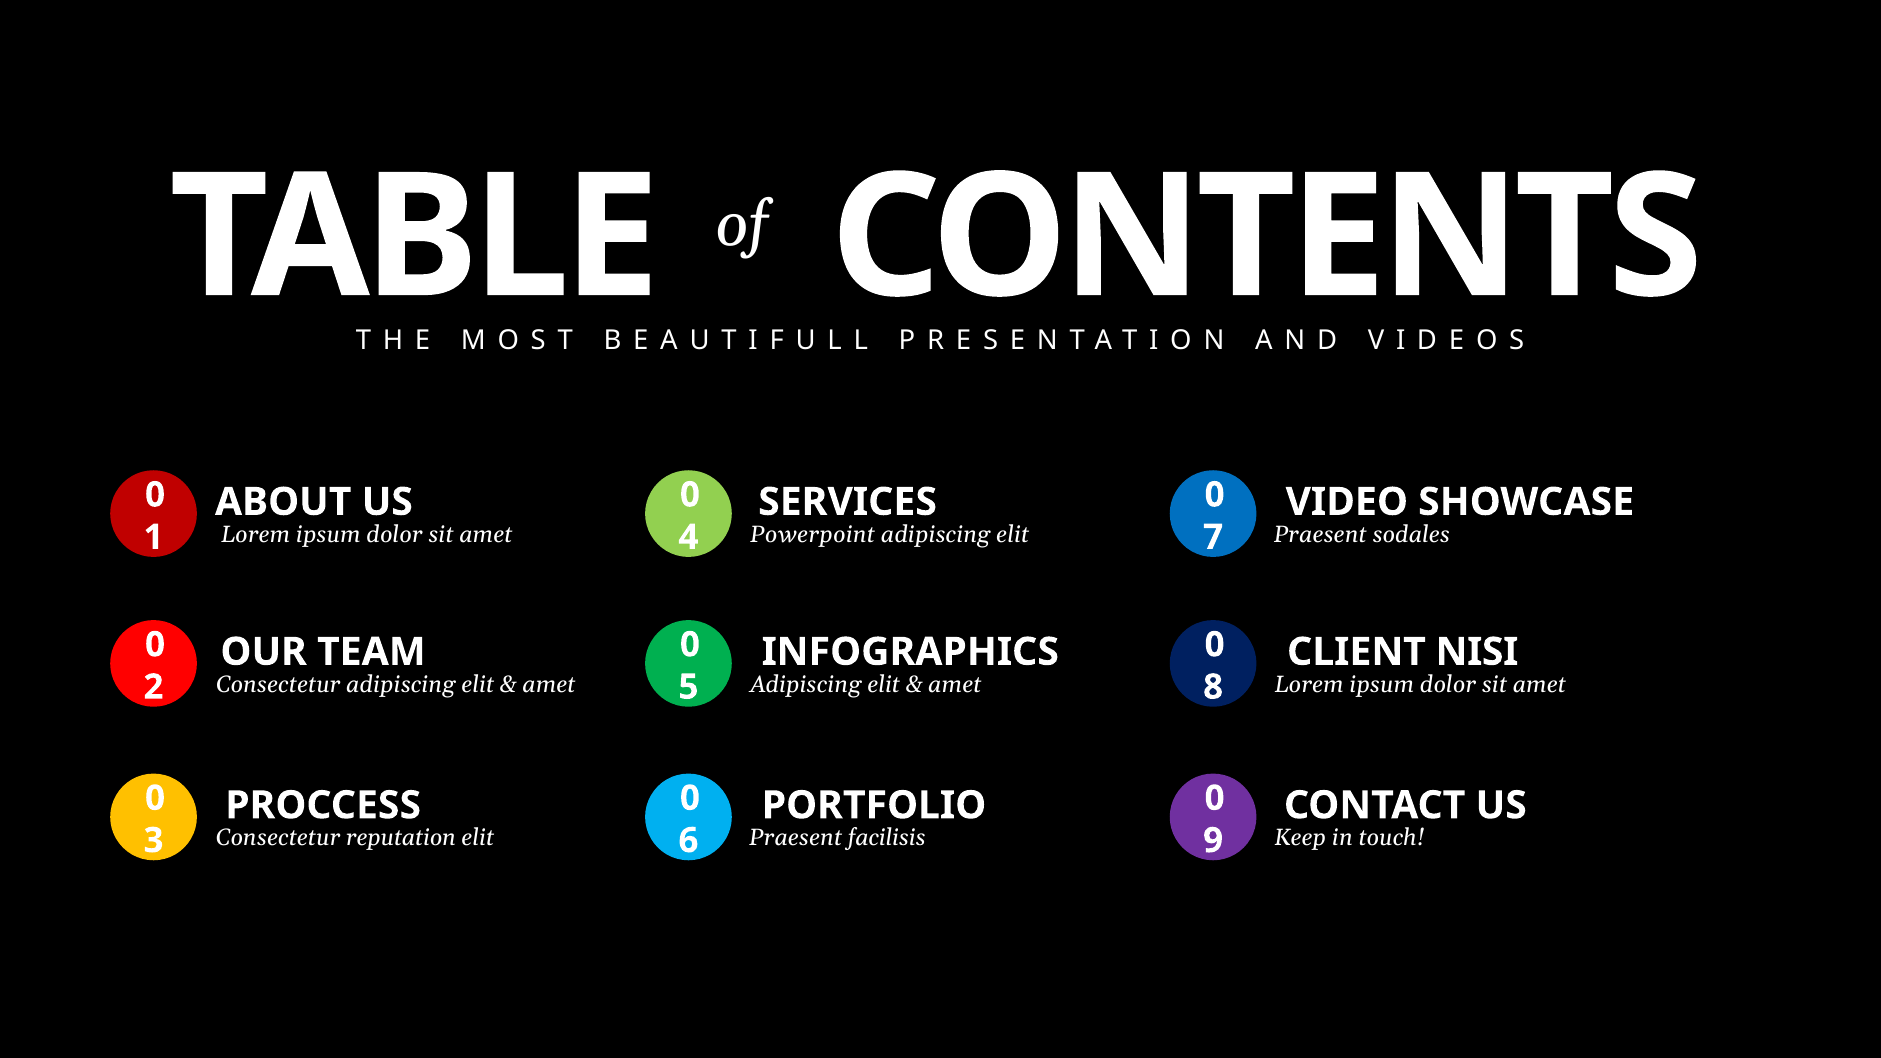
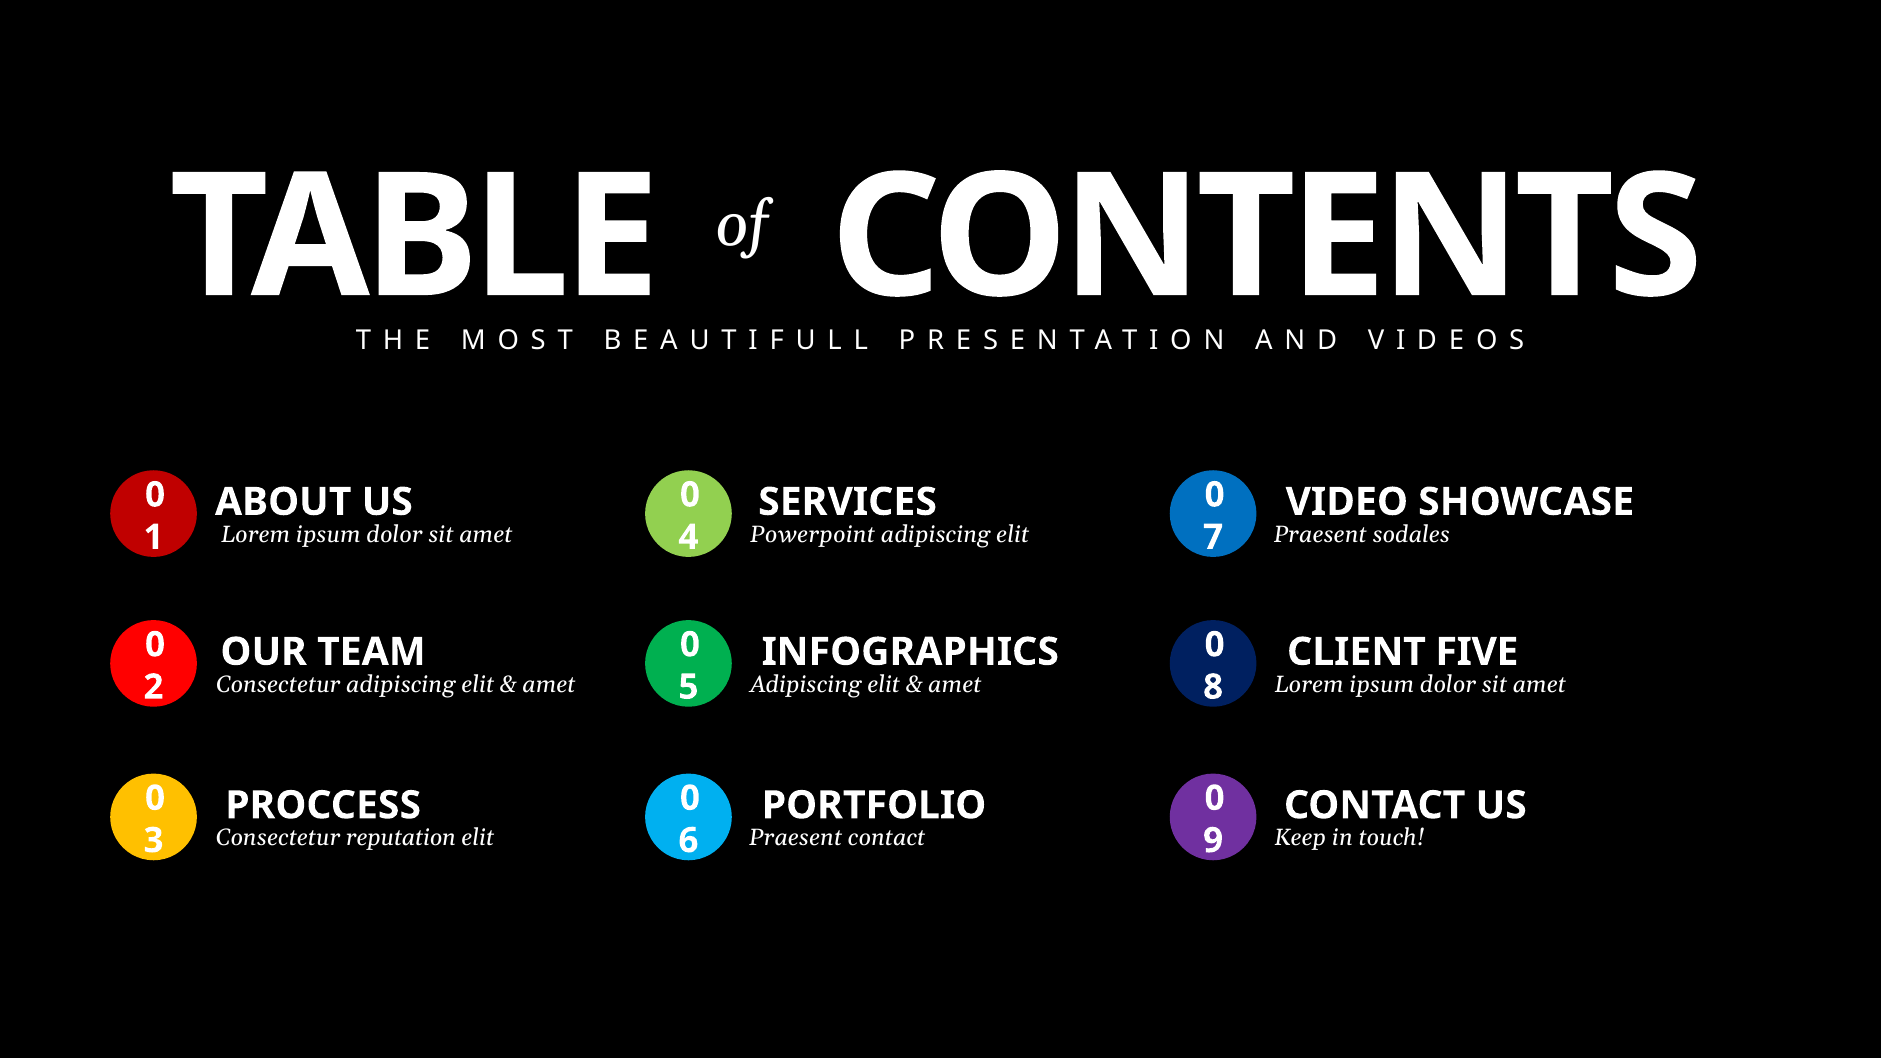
NISI: NISI -> FIVE
Praesent facilisis: facilisis -> contact
